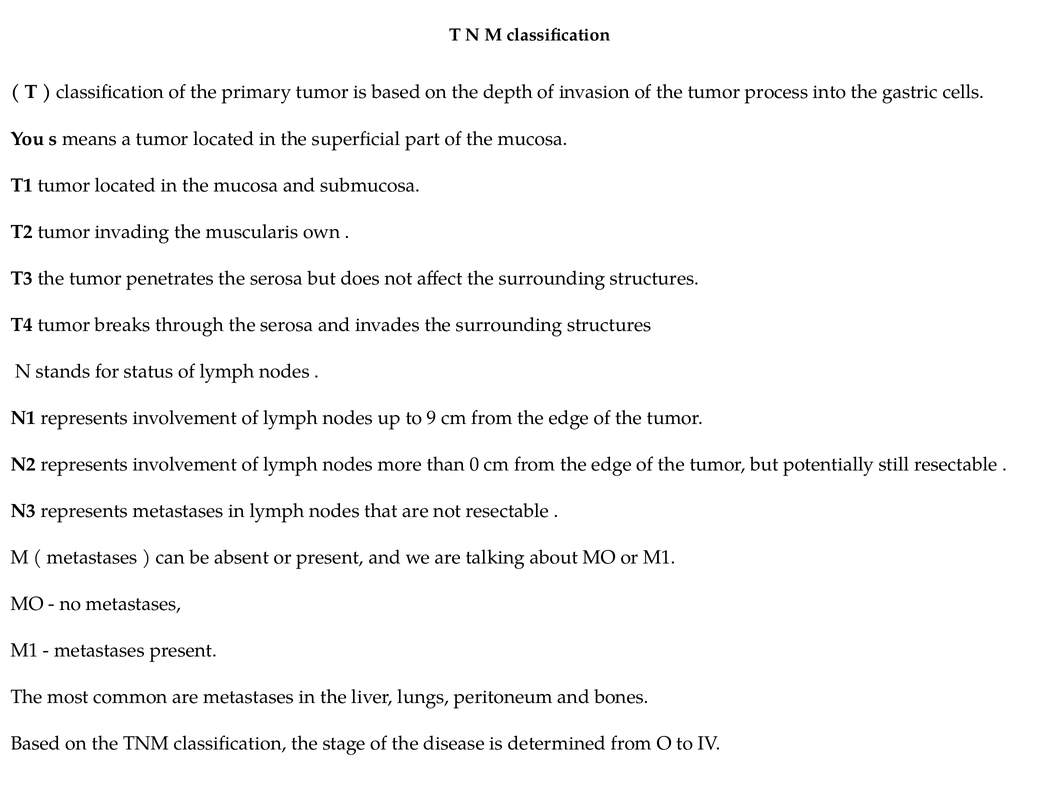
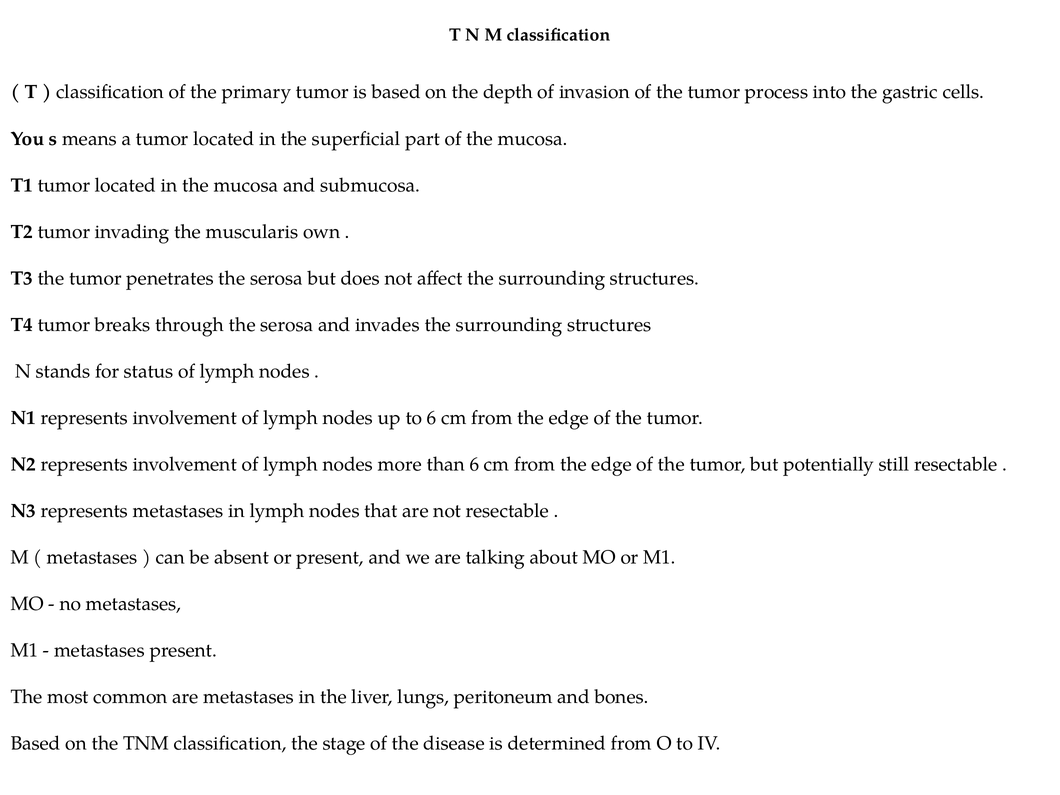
to 9: 9 -> 6
than 0: 0 -> 6
